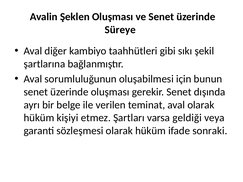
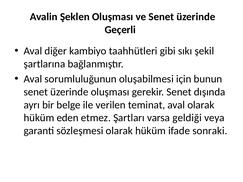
Süreye: Süreye -> Geçerli
kişiyi: kişiyi -> eden
